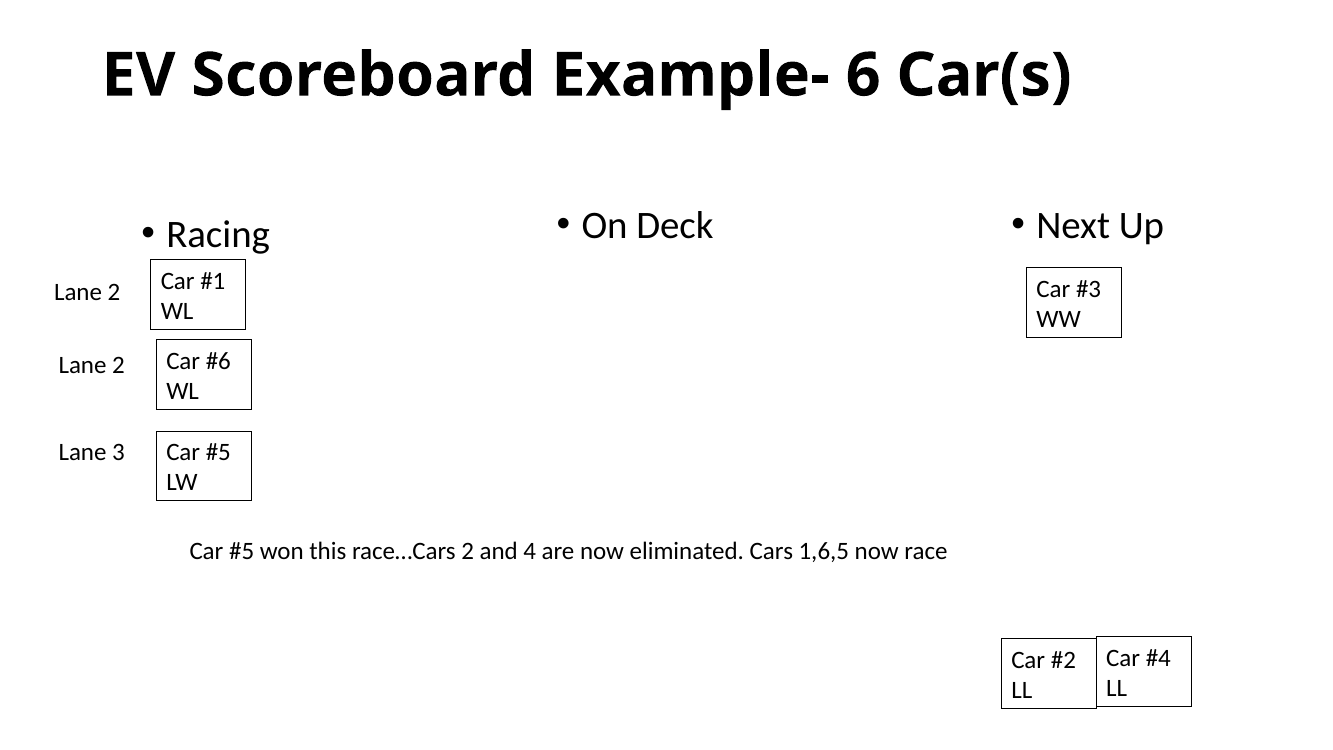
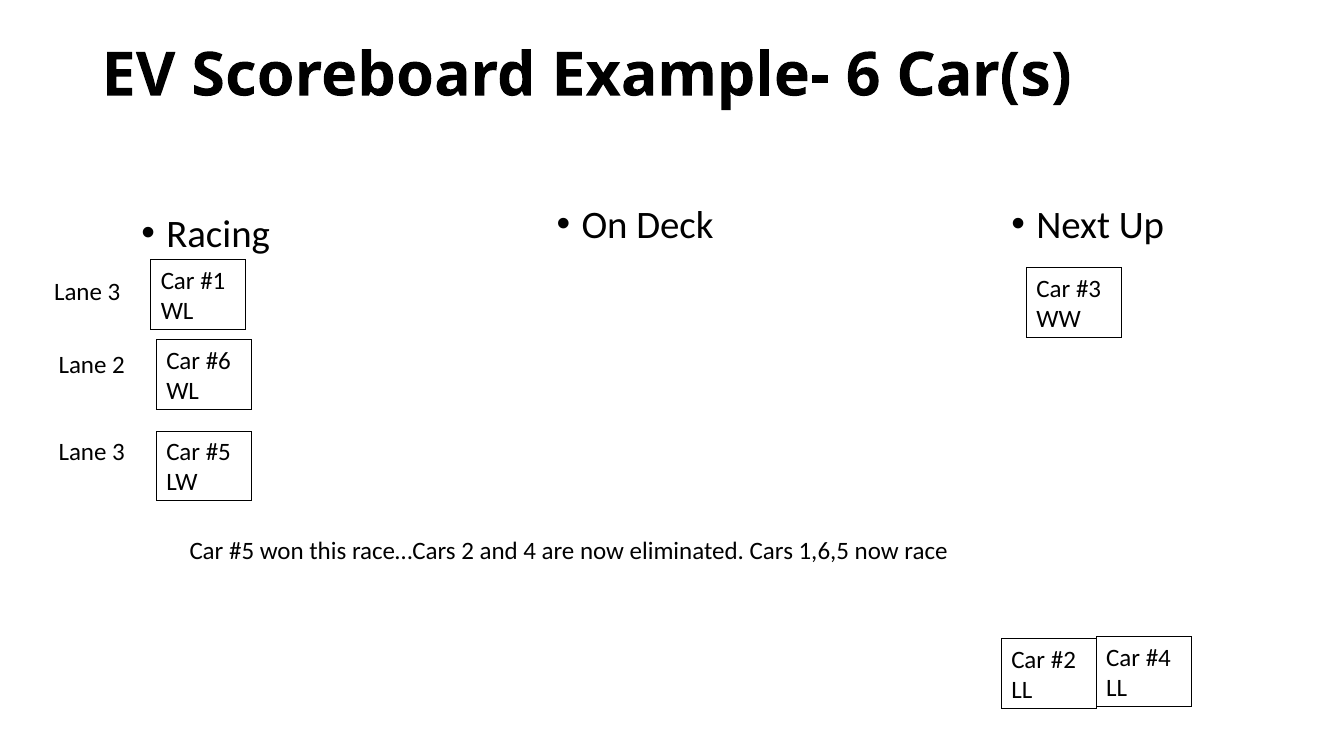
2 at (114, 292): 2 -> 3
